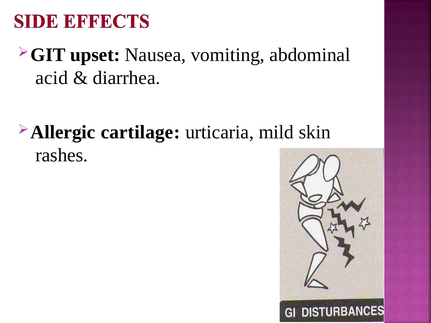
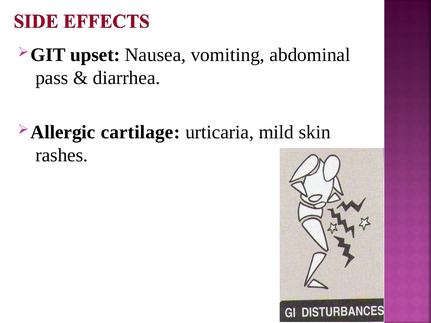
acid: acid -> pass
